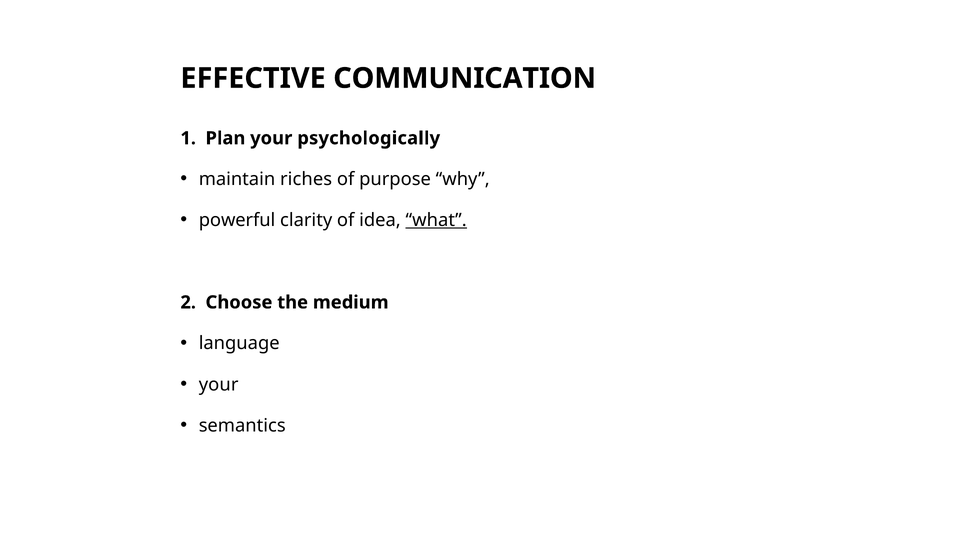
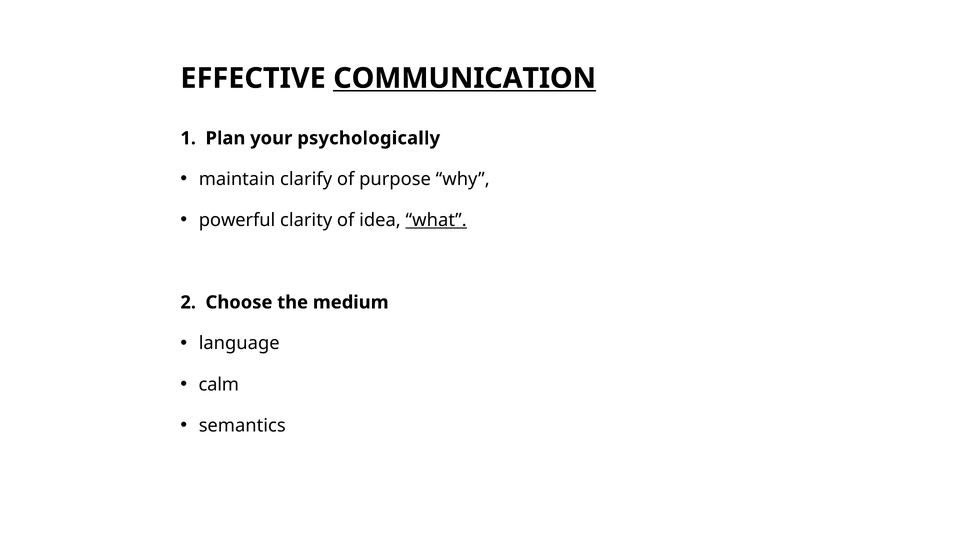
COMMUNICATION underline: none -> present
riches: riches -> clarify
your at (219, 385): your -> calm
